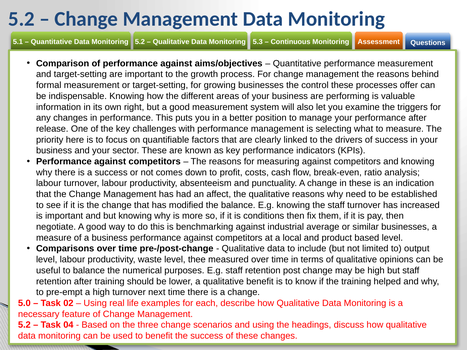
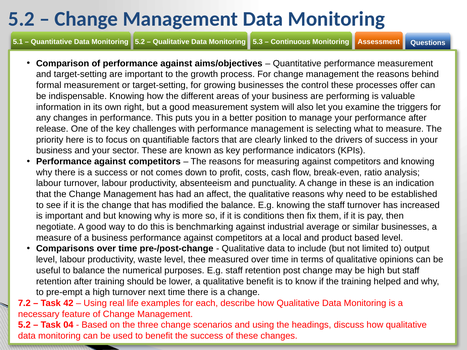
5.0: 5.0 -> 7.2
02: 02 -> 42
